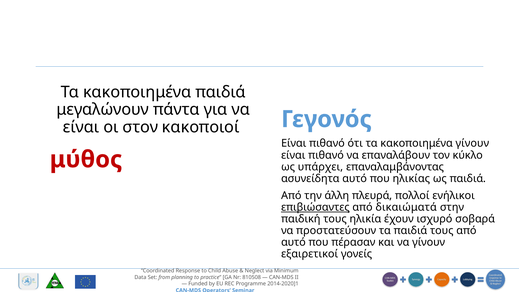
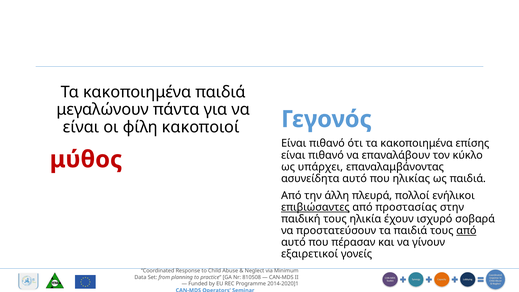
στον: στον -> φίλη
κακοποιημένα γίνουν: γίνουν -> επίσης
δικαιώματά: δικαιώματά -> προστασίας
από at (466, 231) underline: none -> present
